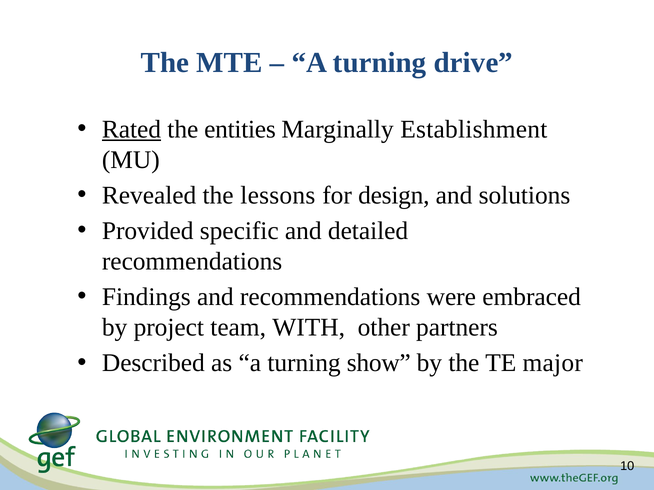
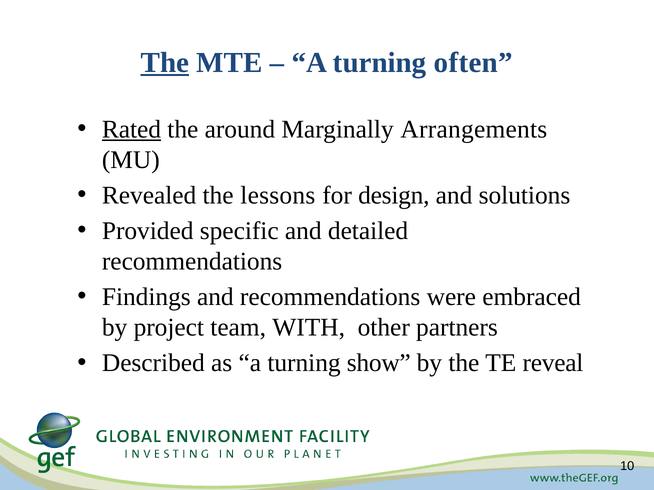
The at (165, 63) underline: none -> present
drive: drive -> often
entities: entities -> around
Establishment: Establishment -> Arrangements
major: major -> reveal
